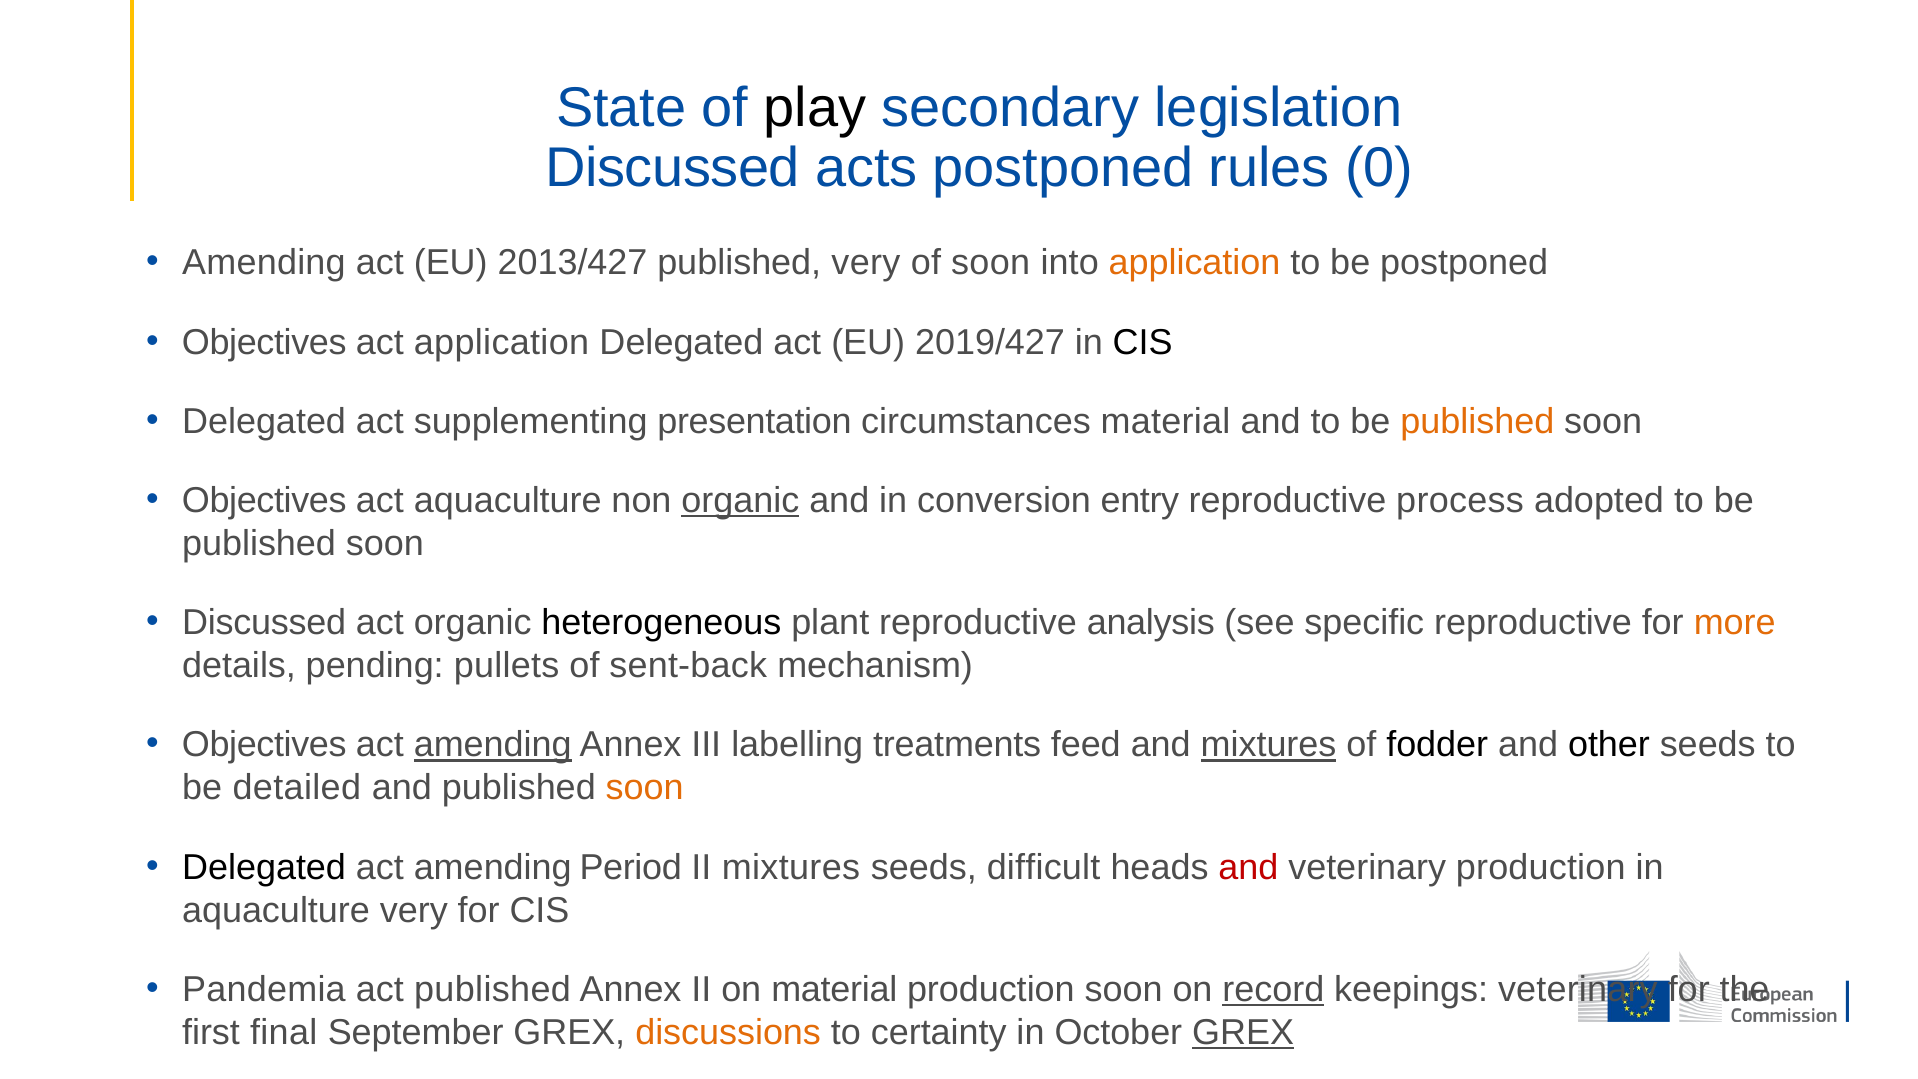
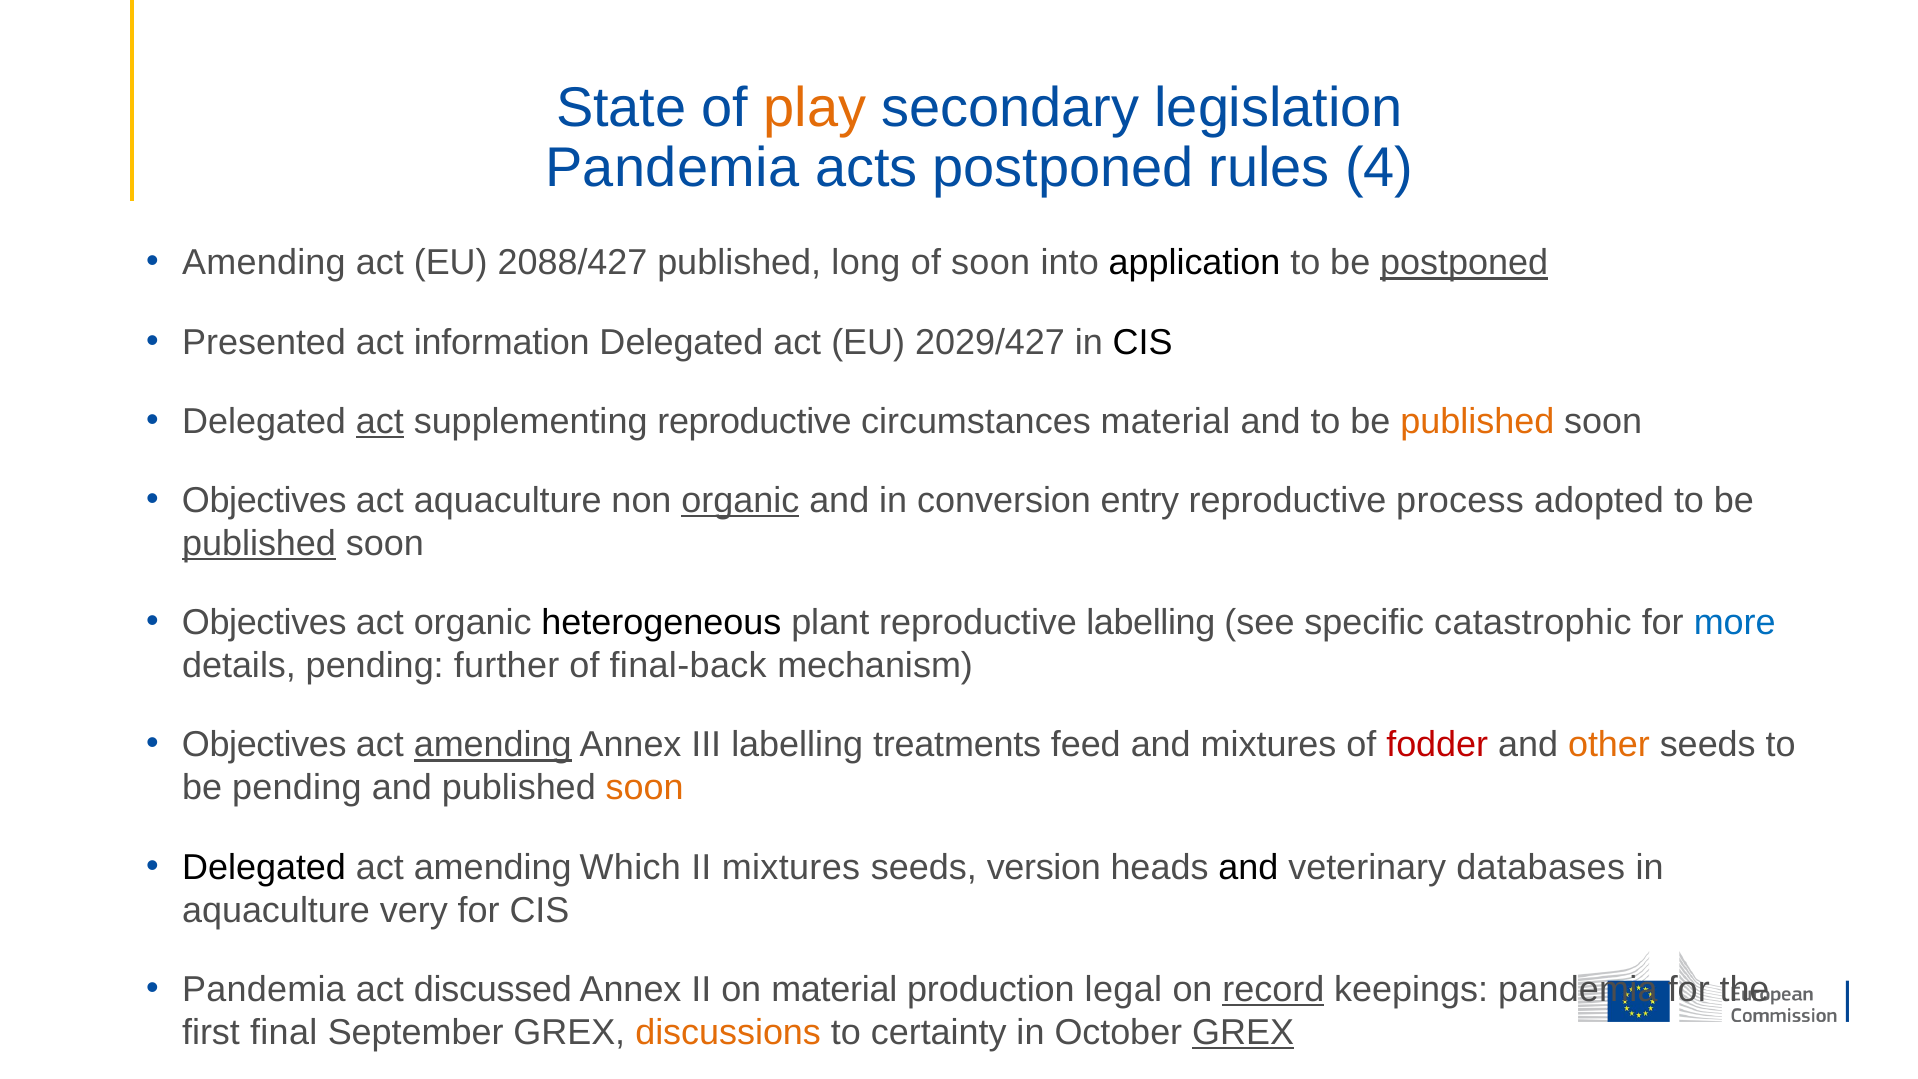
play colour: black -> orange
Discussed at (673, 168): Discussed -> Pandemia
0: 0 -> 4
2013/427: 2013/427 -> 2088/427
published very: very -> long
application at (1195, 263) colour: orange -> black
postponed at (1464, 263) underline: none -> present
Objectives at (264, 342): Objectives -> Presented
act application: application -> information
2019/427: 2019/427 -> 2029/427
act at (380, 421) underline: none -> present
supplementing presentation: presentation -> reproductive
published at (259, 543) underline: none -> present
Discussed at (264, 623): Discussed -> Objectives
reproductive analysis: analysis -> labelling
specific reproductive: reproductive -> catastrophic
more colour: orange -> blue
pullets: pullets -> further
sent-back: sent-back -> final-back
mixtures at (1269, 745) underline: present -> none
fodder colour: black -> red
other colour: black -> orange
be detailed: detailed -> pending
Period: Period -> Which
difficult: difficult -> version
and at (1248, 867) colour: red -> black
veterinary production: production -> databases
act published: published -> discussed
production soon: soon -> legal
keepings veterinary: veterinary -> pandemia
